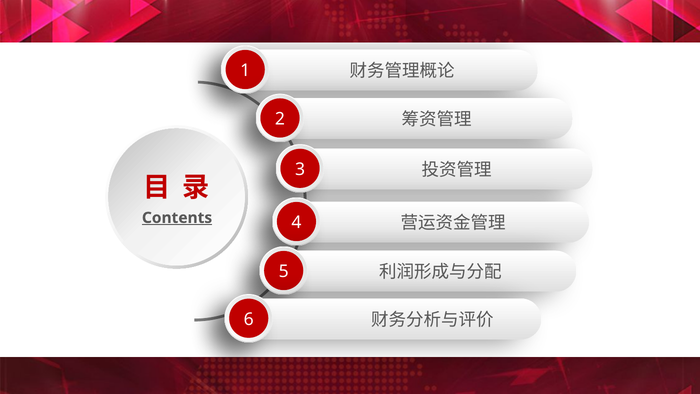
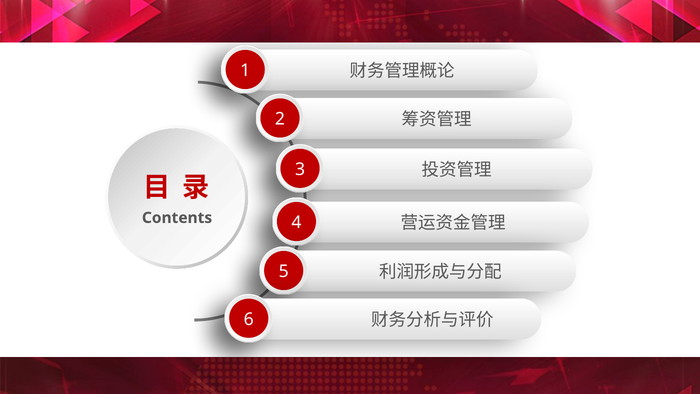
Contents underline: present -> none
